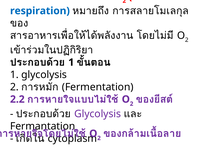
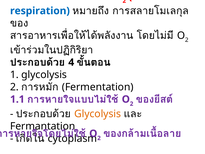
1 at (71, 62): 1 -> 4
2.2 at (17, 99): 2.2 -> 1.1
Glycolysis at (98, 114) colour: purple -> orange
